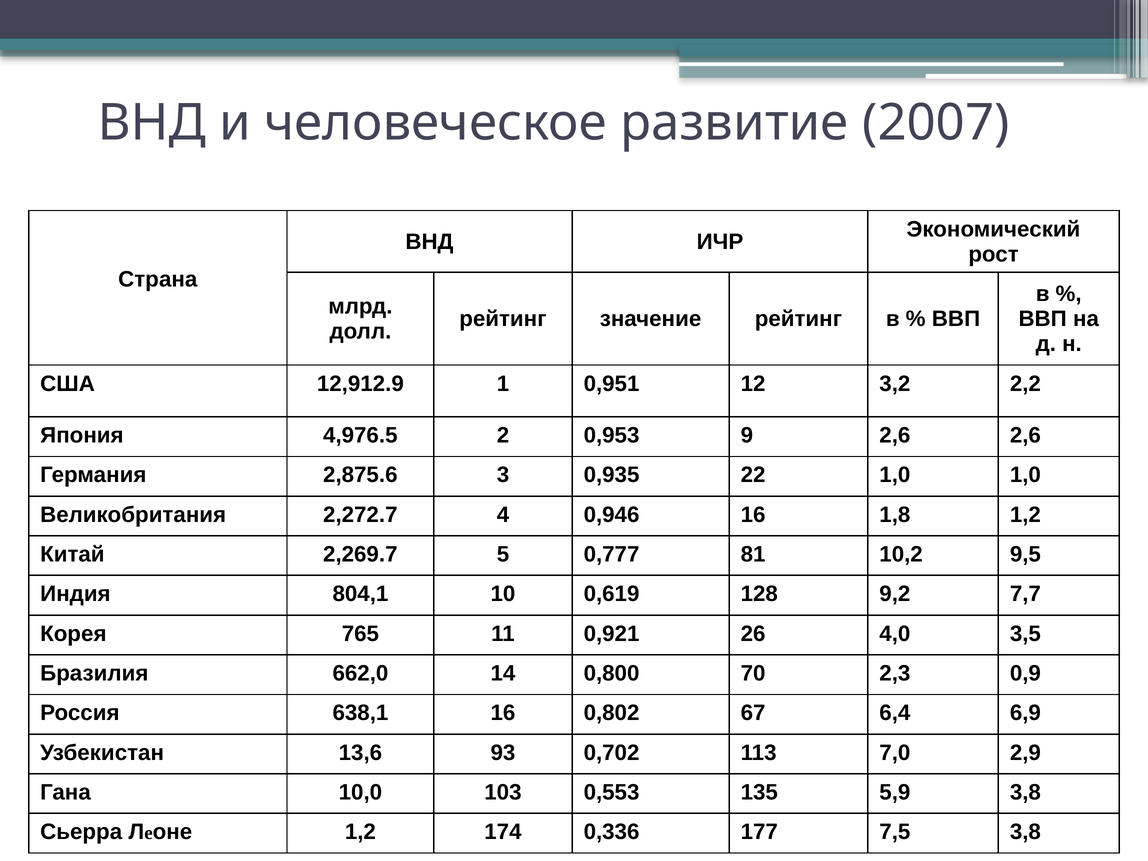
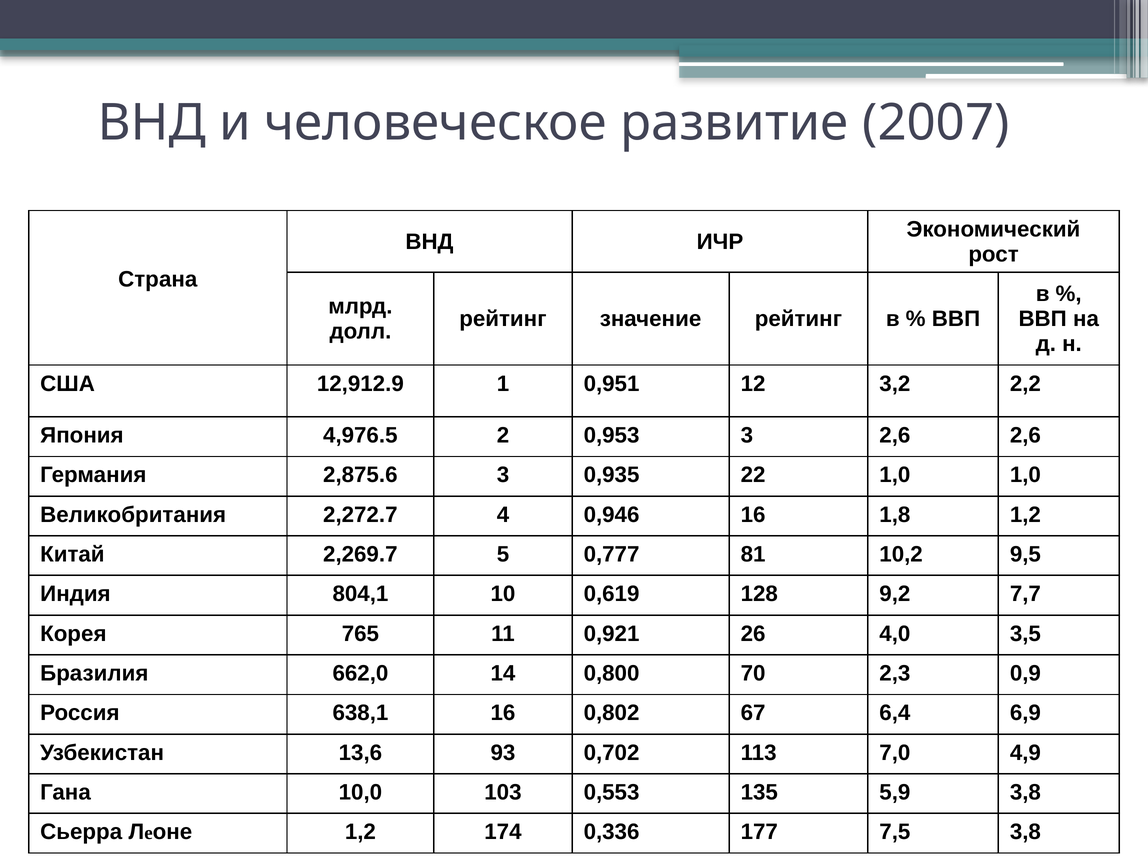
0,953 9: 9 -> 3
2,9: 2,9 -> 4,9
